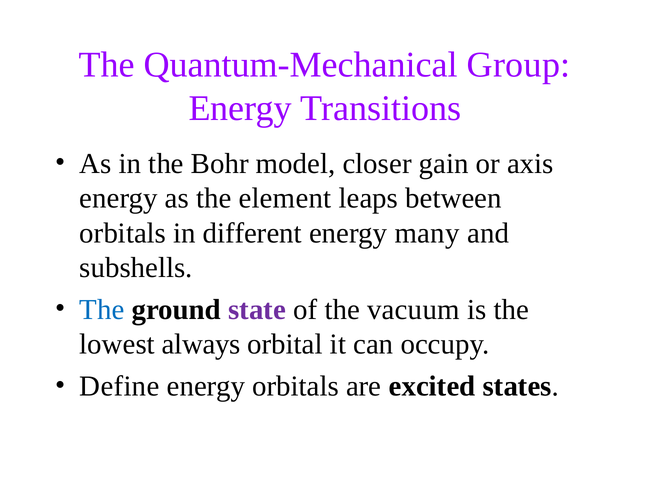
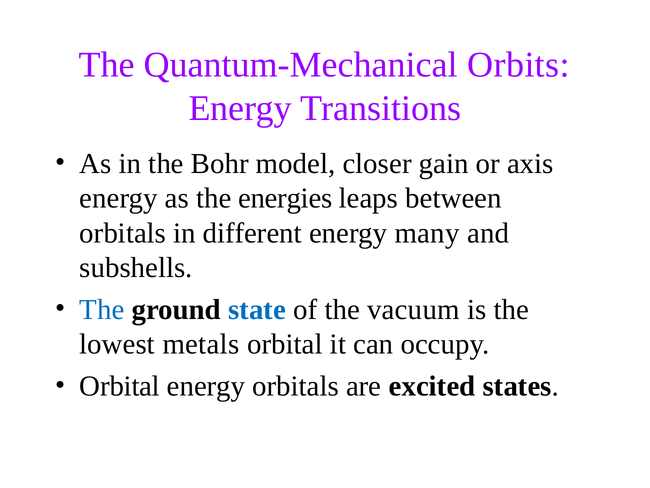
Group: Group -> Orbits
element: element -> energies
state colour: purple -> blue
always: always -> metals
Define at (119, 386): Define -> Orbital
